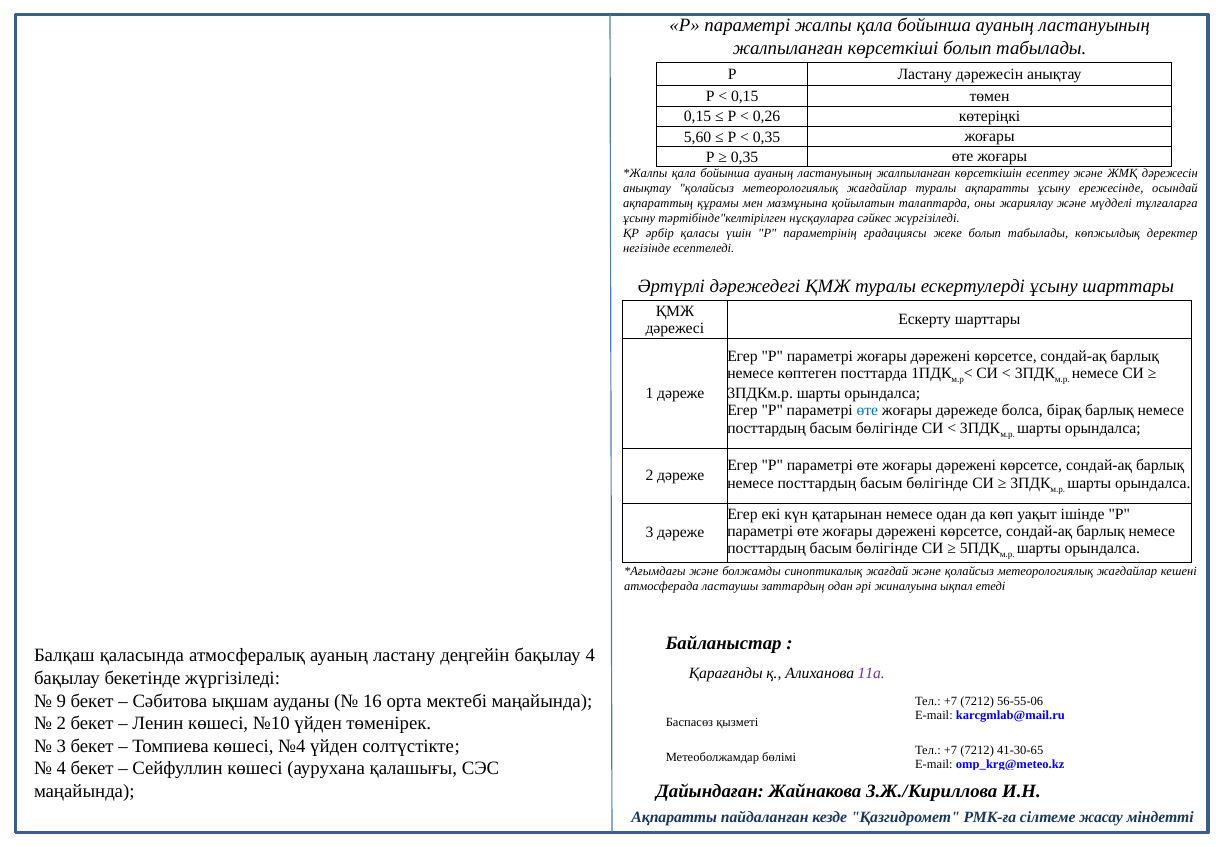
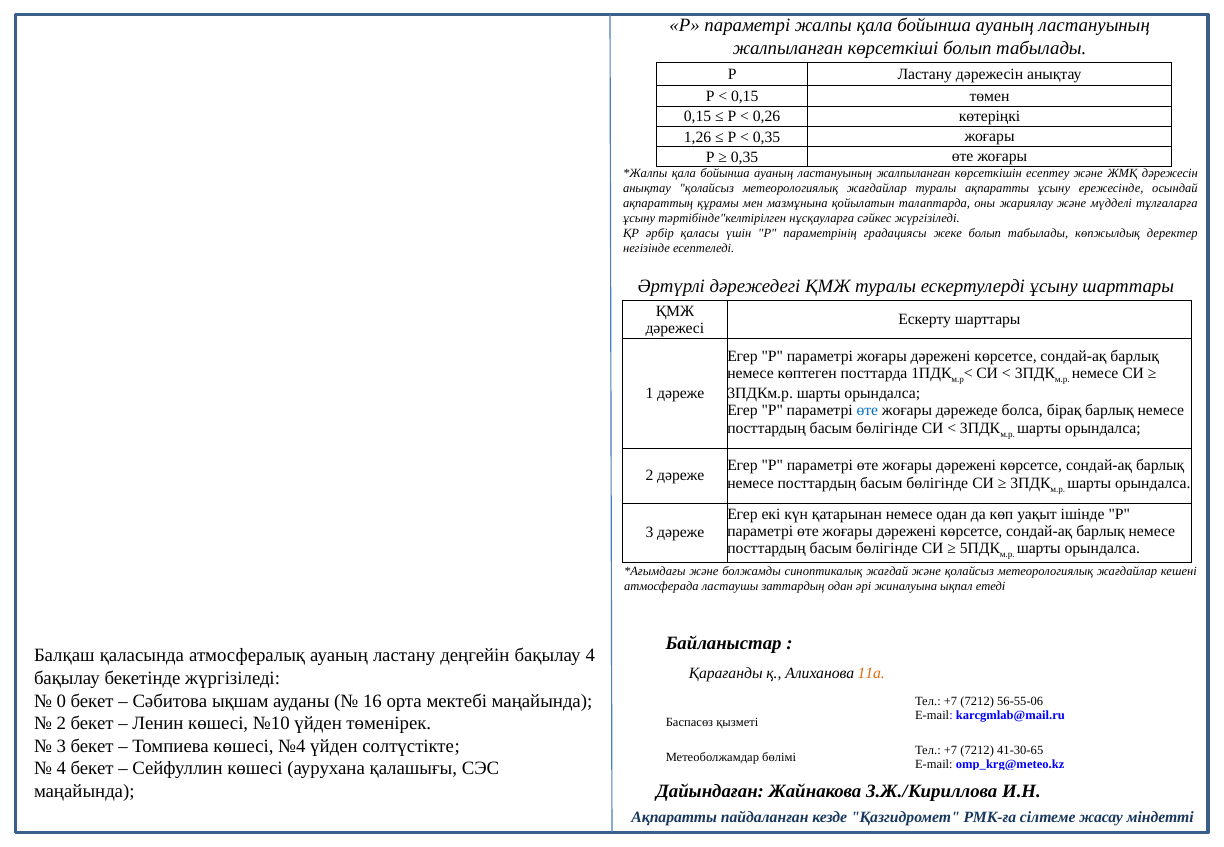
5,60: 5,60 -> 1,26
11а colour: purple -> orange
9: 9 -> 0
